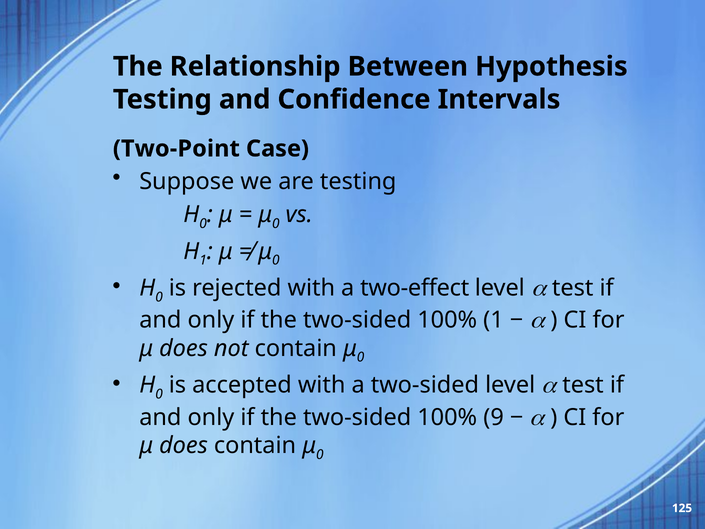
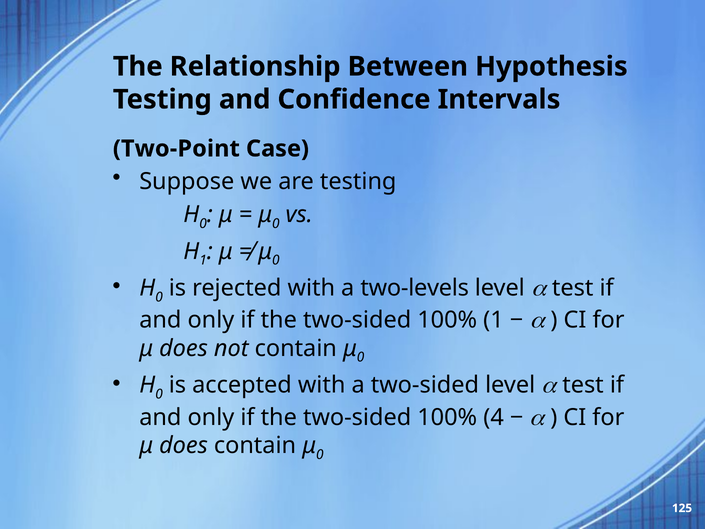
two-effect: two-effect -> two-levels
9: 9 -> 4
